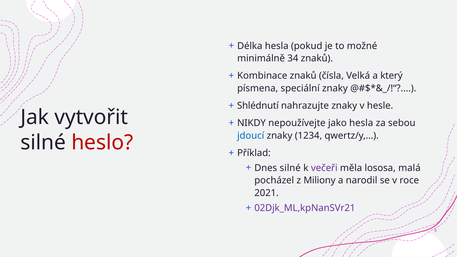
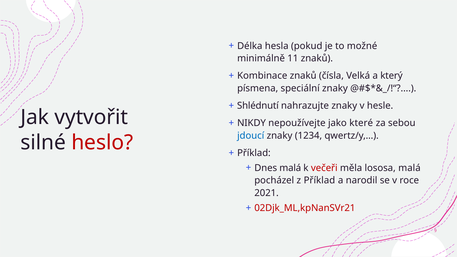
34: 34 -> 11
jako hesla: hesla -> které
Dnes silné: silné -> malá
večeři colour: purple -> red
z Miliony: Miliony -> Příklad
02Djk_ML,kpNanSVr21 colour: purple -> red
